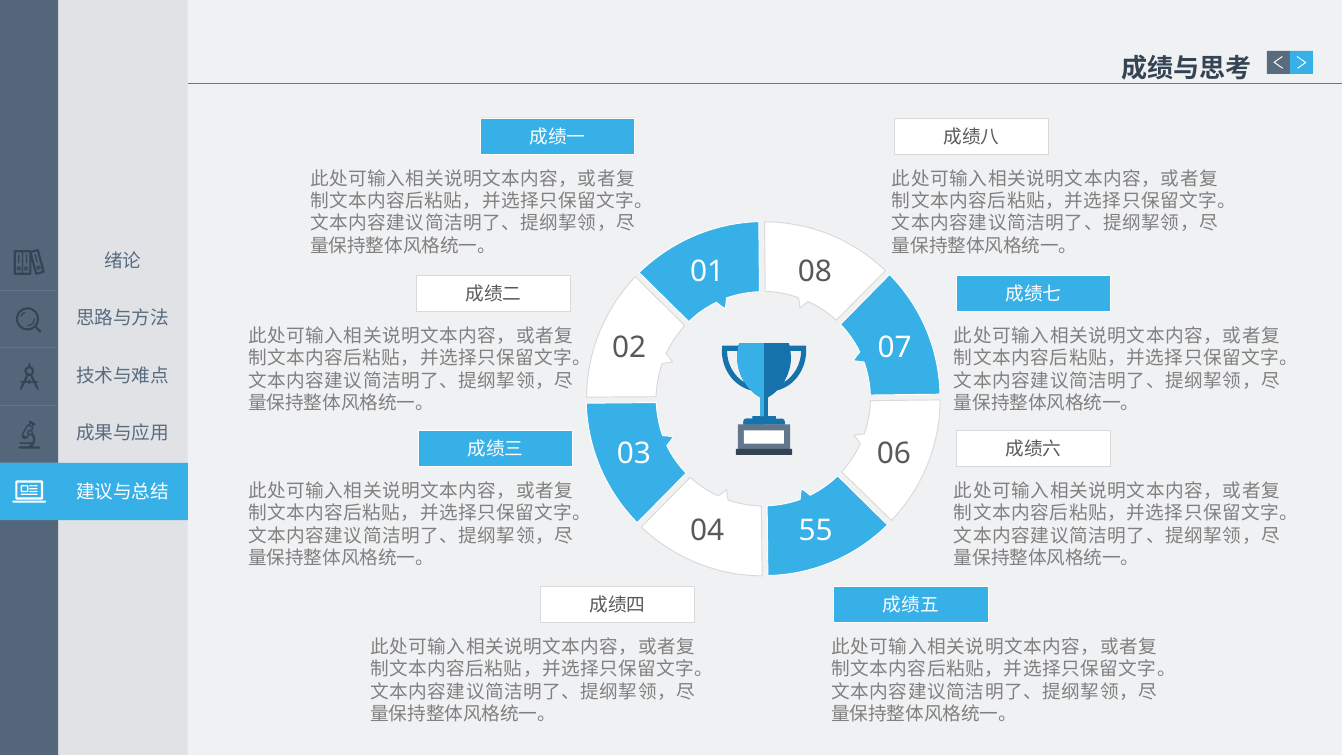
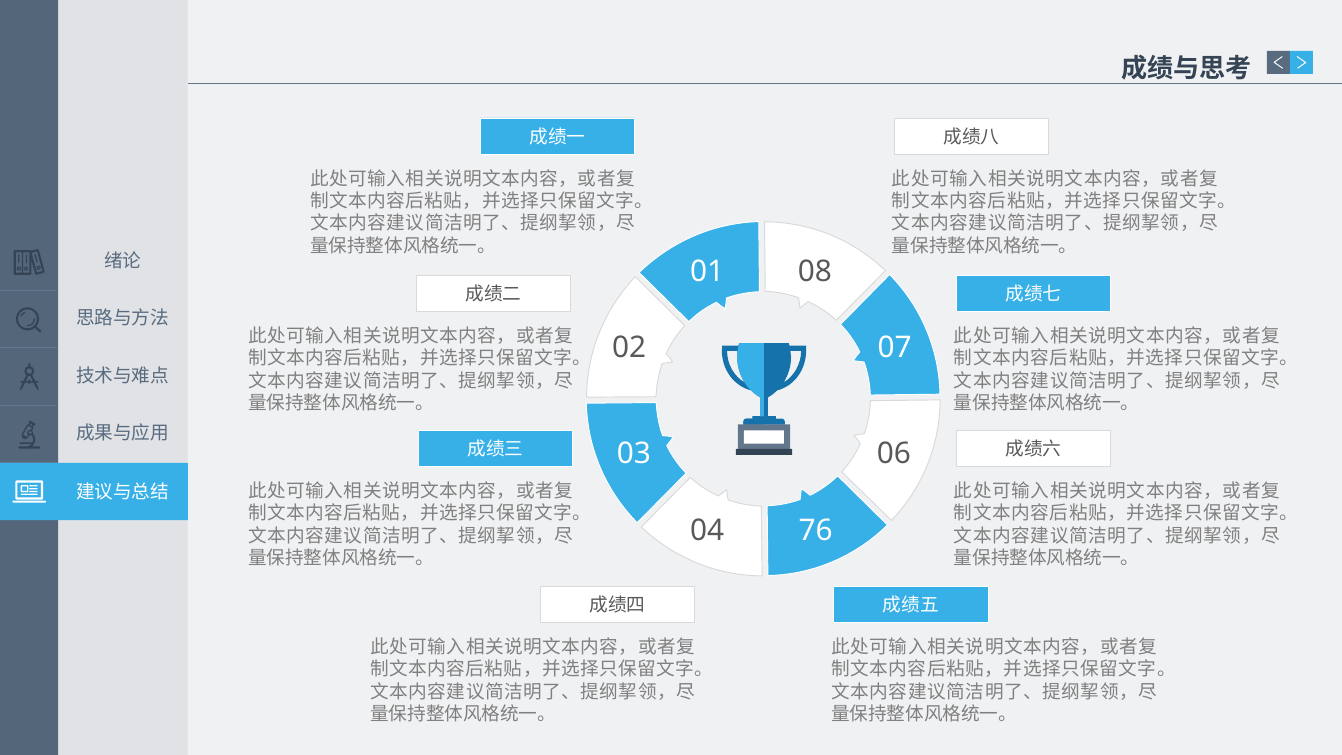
55: 55 -> 76
